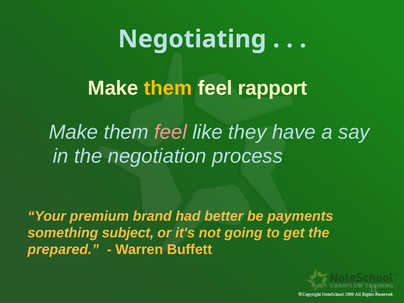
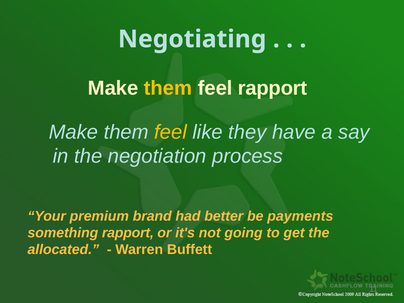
feel at (171, 132) colour: pink -> yellow
something subject: subject -> rapport
prepared: prepared -> allocated
